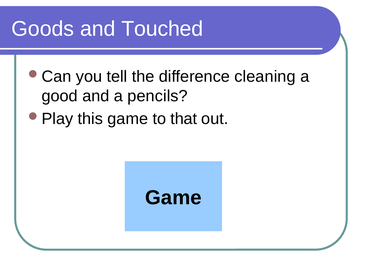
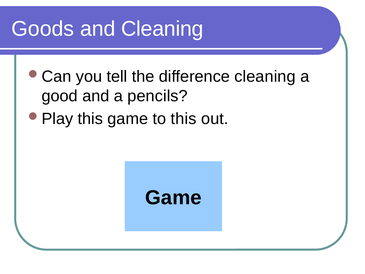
and Touched: Touched -> Cleaning
to that: that -> this
